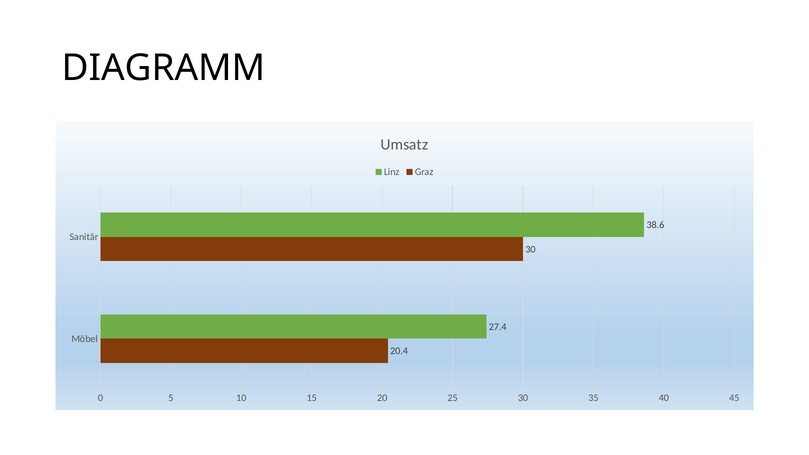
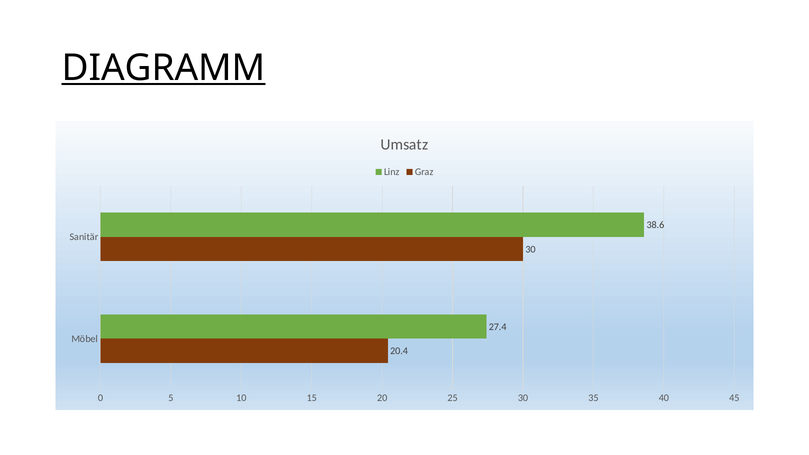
DIAGRAMM underline: none -> present
